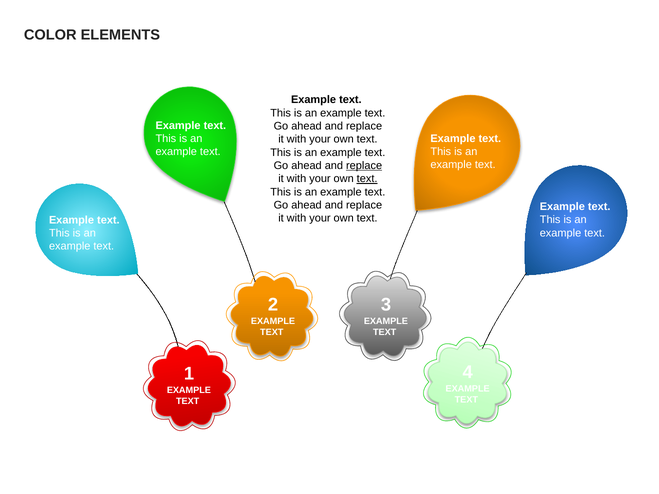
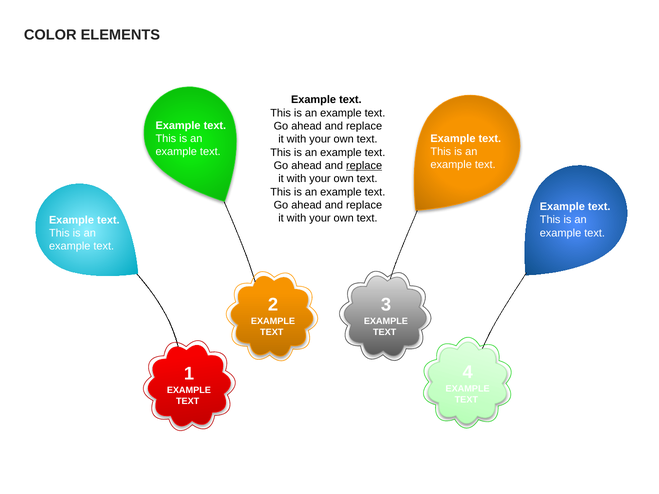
text at (367, 179) underline: present -> none
